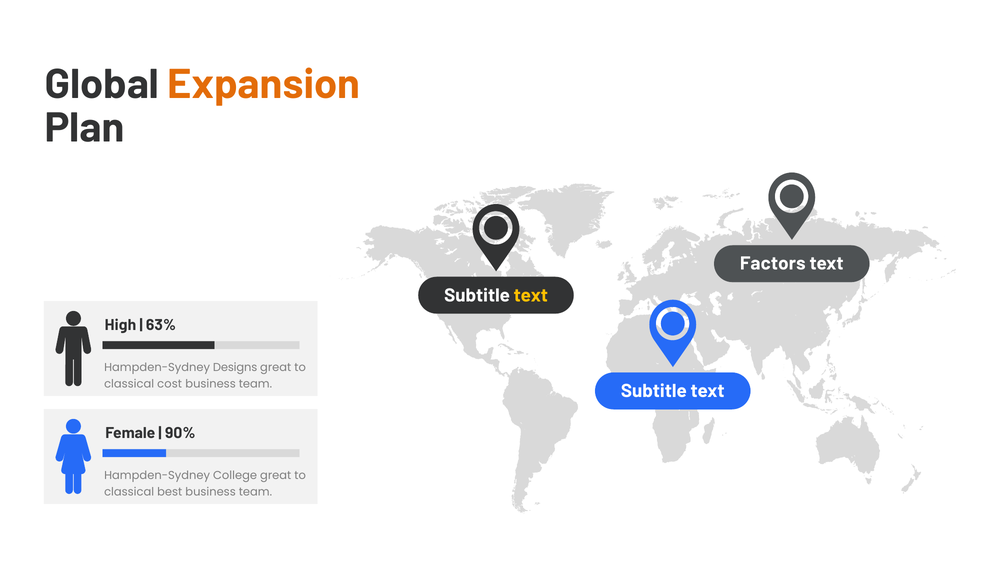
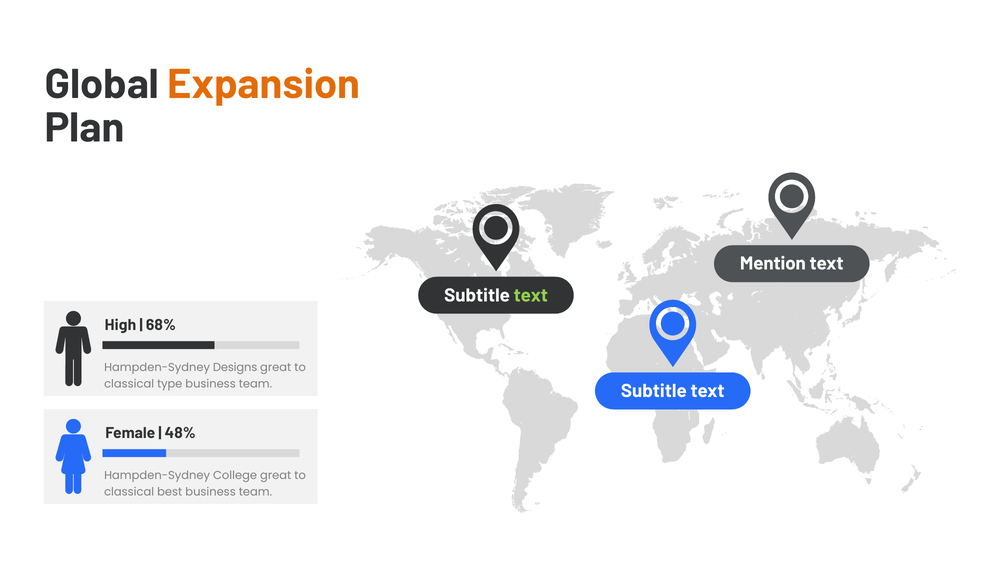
Factors: Factors -> Mention
text at (531, 295) colour: yellow -> light green
63%: 63% -> 68%
cost: cost -> type
90%: 90% -> 48%
